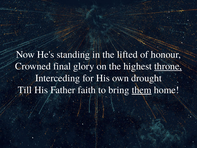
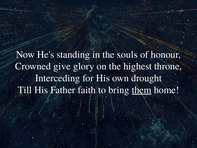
lifted: lifted -> souls
final: final -> give
throne underline: present -> none
